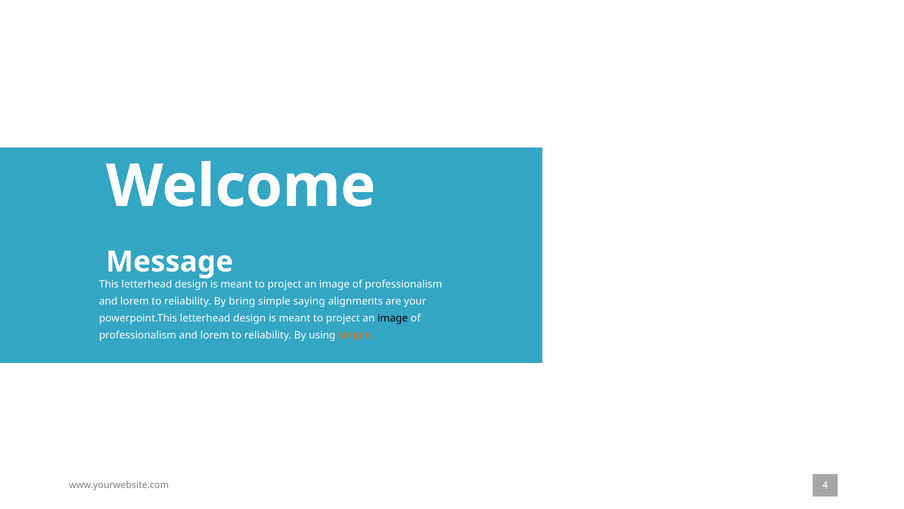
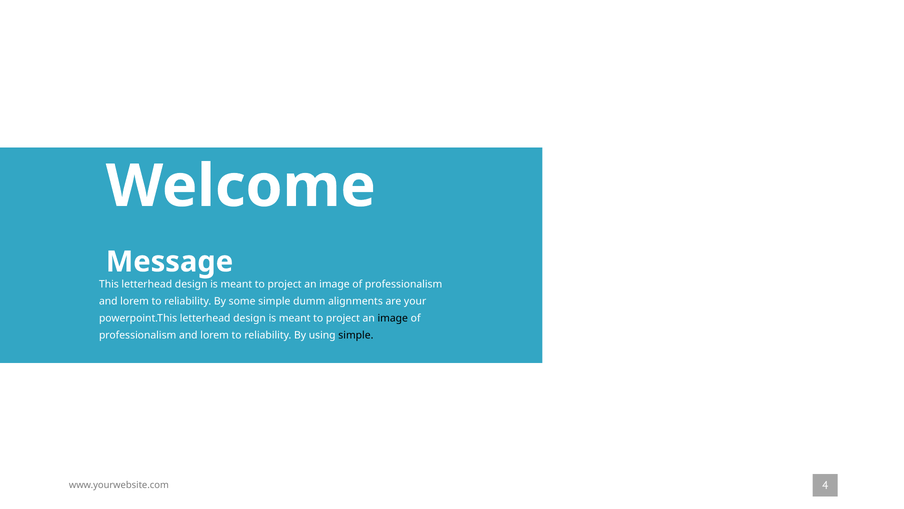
bring: bring -> some
saying: saying -> dumm
simple at (356, 335) colour: orange -> black
